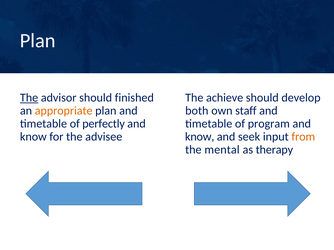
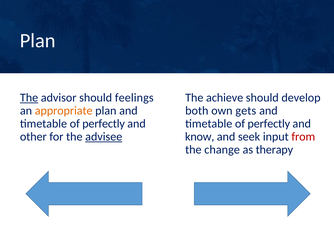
finished: finished -> feelings
staff: staff -> gets
program at (269, 124): program -> perfectly
know at (33, 137): know -> other
advisee underline: none -> present
from colour: orange -> red
mental: mental -> change
